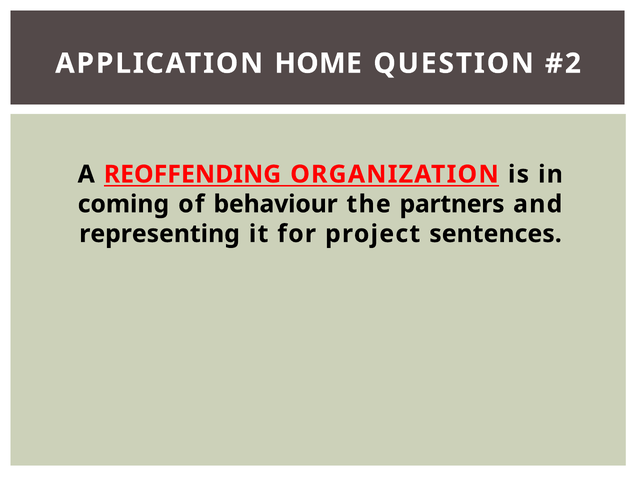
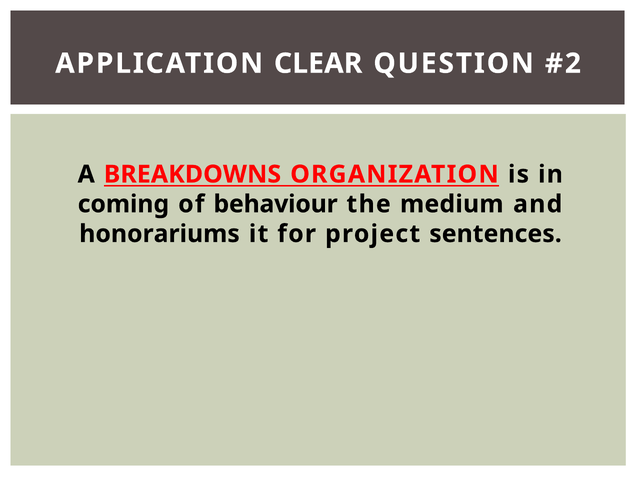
HOME: HOME -> CLEAR
REOFFENDING: REOFFENDING -> BREAKDOWNS
partners: partners -> medium
representing: representing -> honorariums
